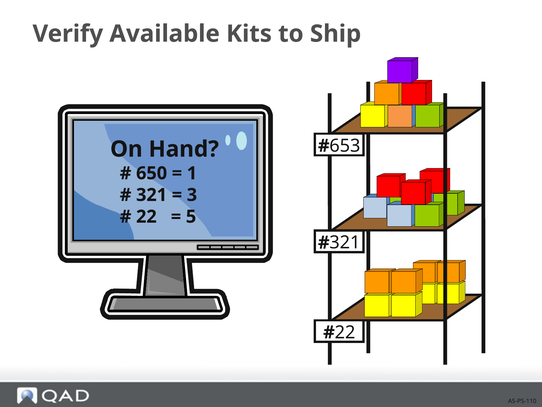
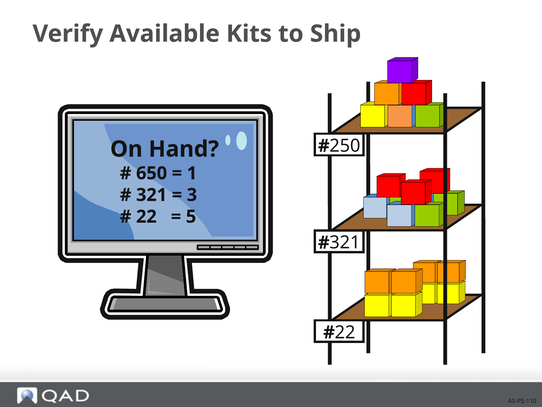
653: 653 -> 250
